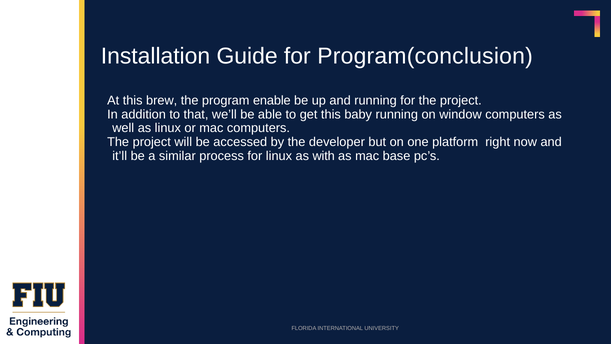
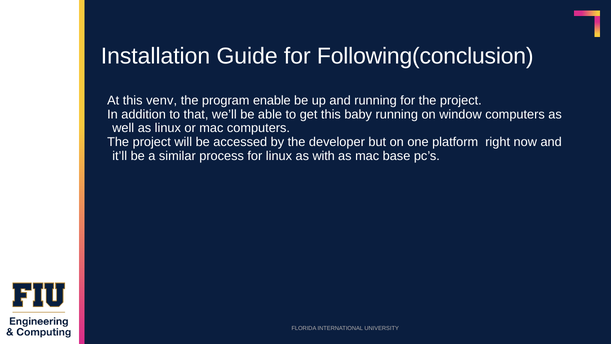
Program(conclusion: Program(conclusion -> Following(conclusion
brew: brew -> venv
